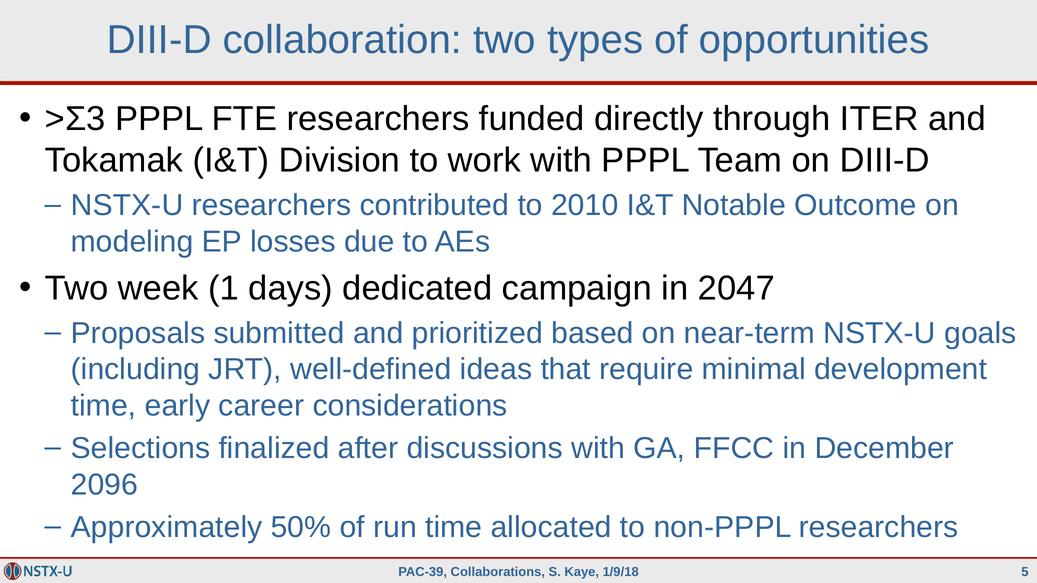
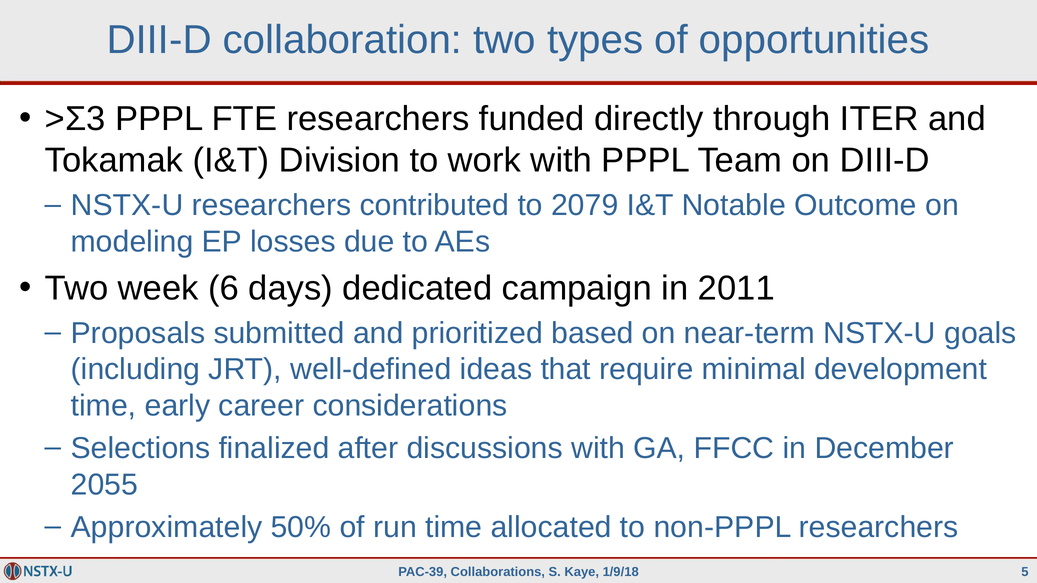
2010: 2010 -> 2079
1: 1 -> 6
2047: 2047 -> 2011
2096: 2096 -> 2055
